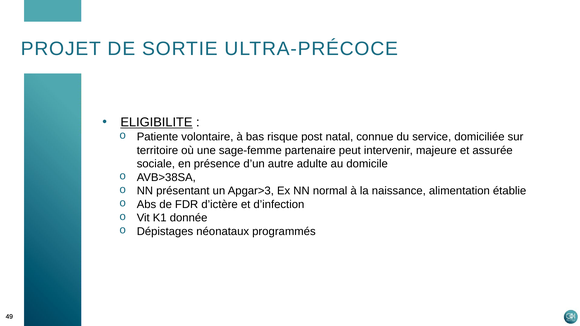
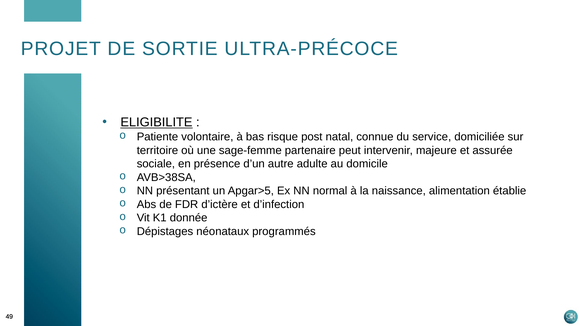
Apgar>3: Apgar>3 -> Apgar>5
